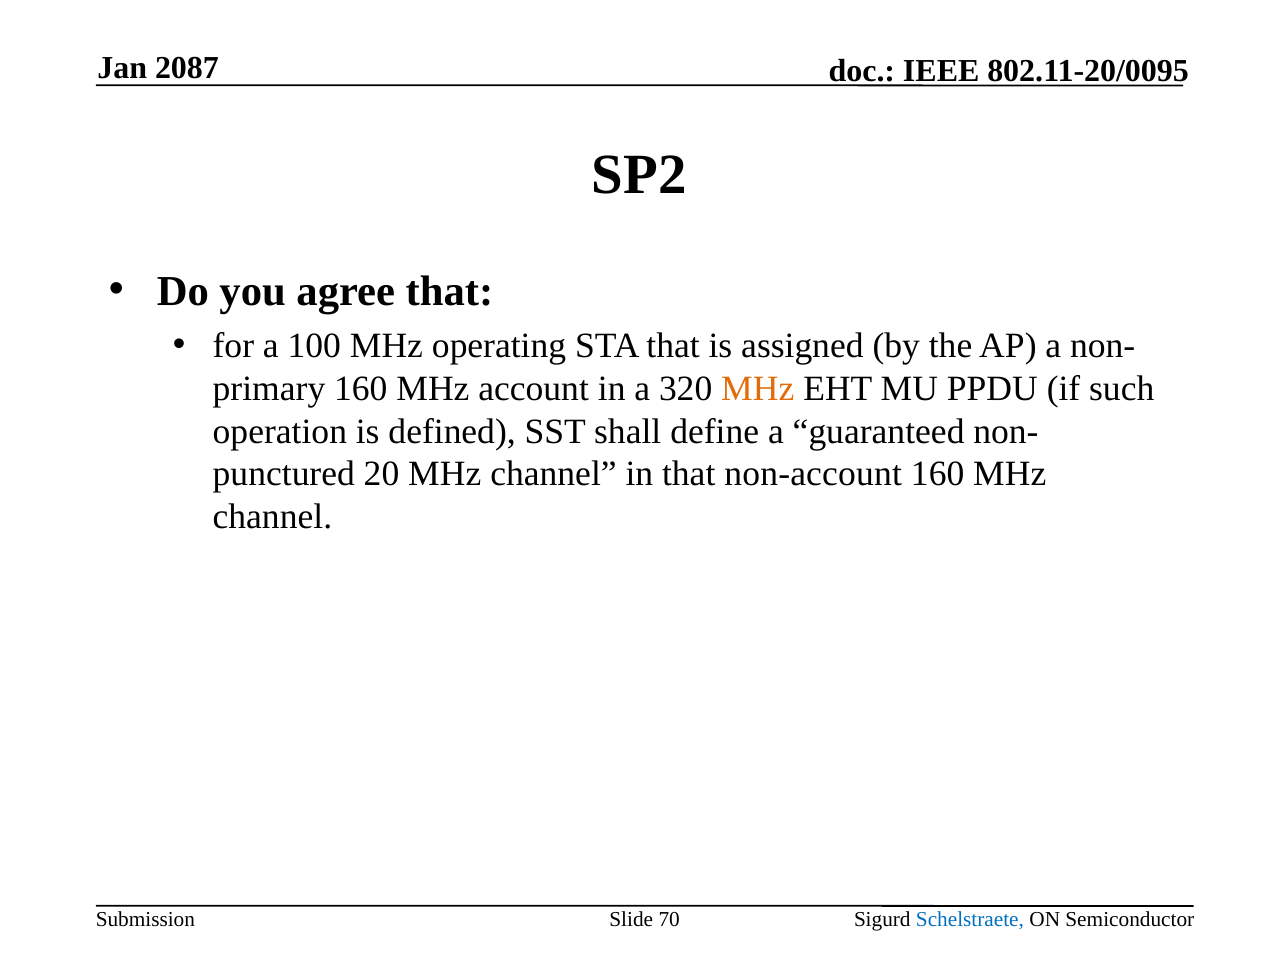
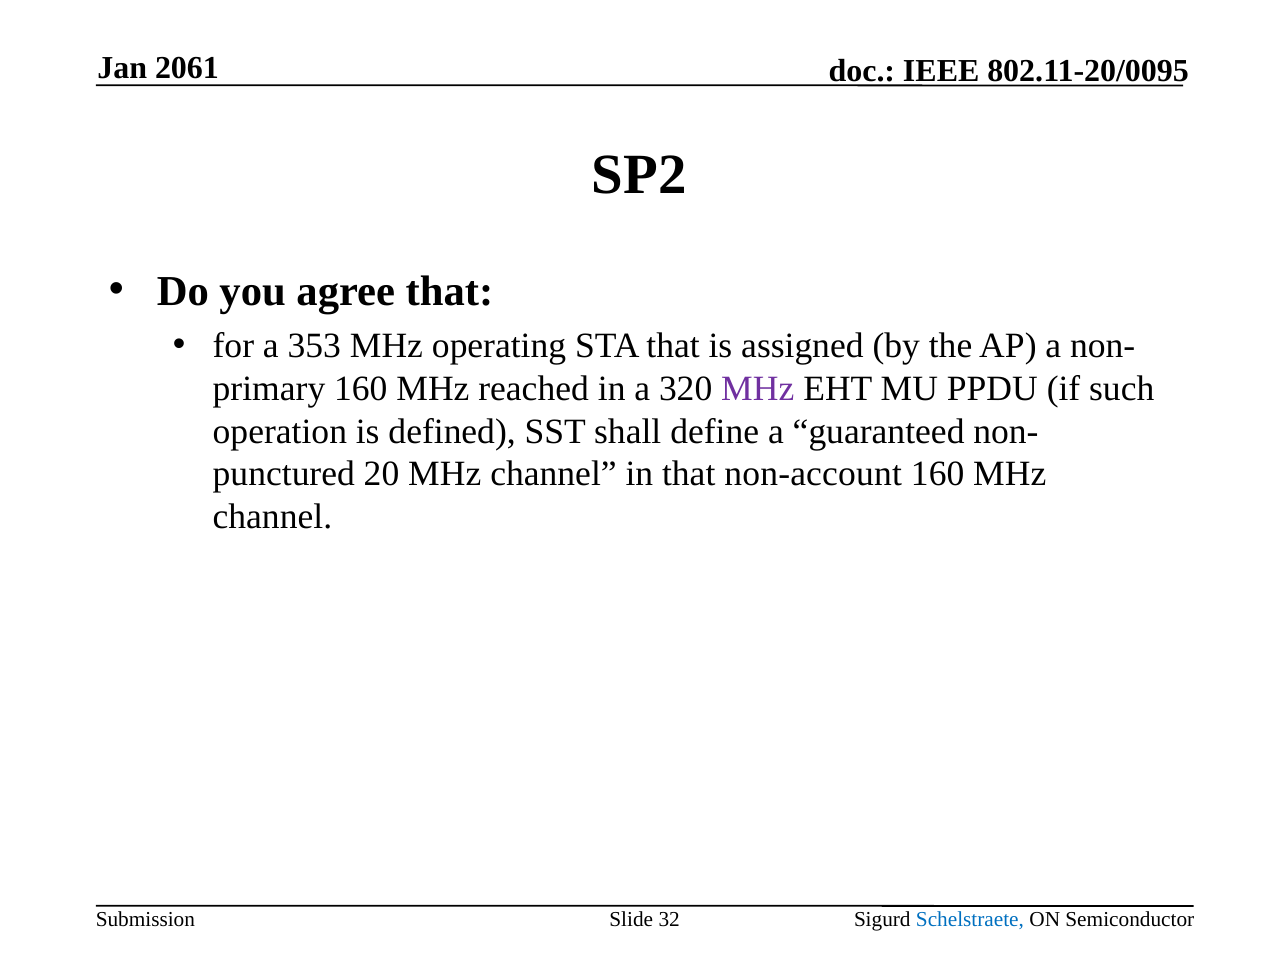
2087: 2087 -> 2061
100: 100 -> 353
account: account -> reached
MHz at (758, 389) colour: orange -> purple
70: 70 -> 32
